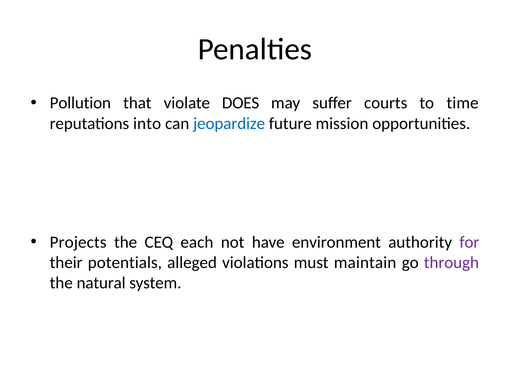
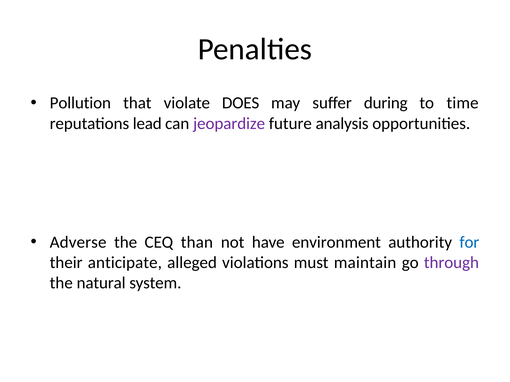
courts: courts -> during
into: into -> lead
jeopardize colour: blue -> purple
mission: mission -> analysis
Projects: Projects -> Adverse
each: each -> than
for colour: purple -> blue
potentials: potentials -> anticipate
